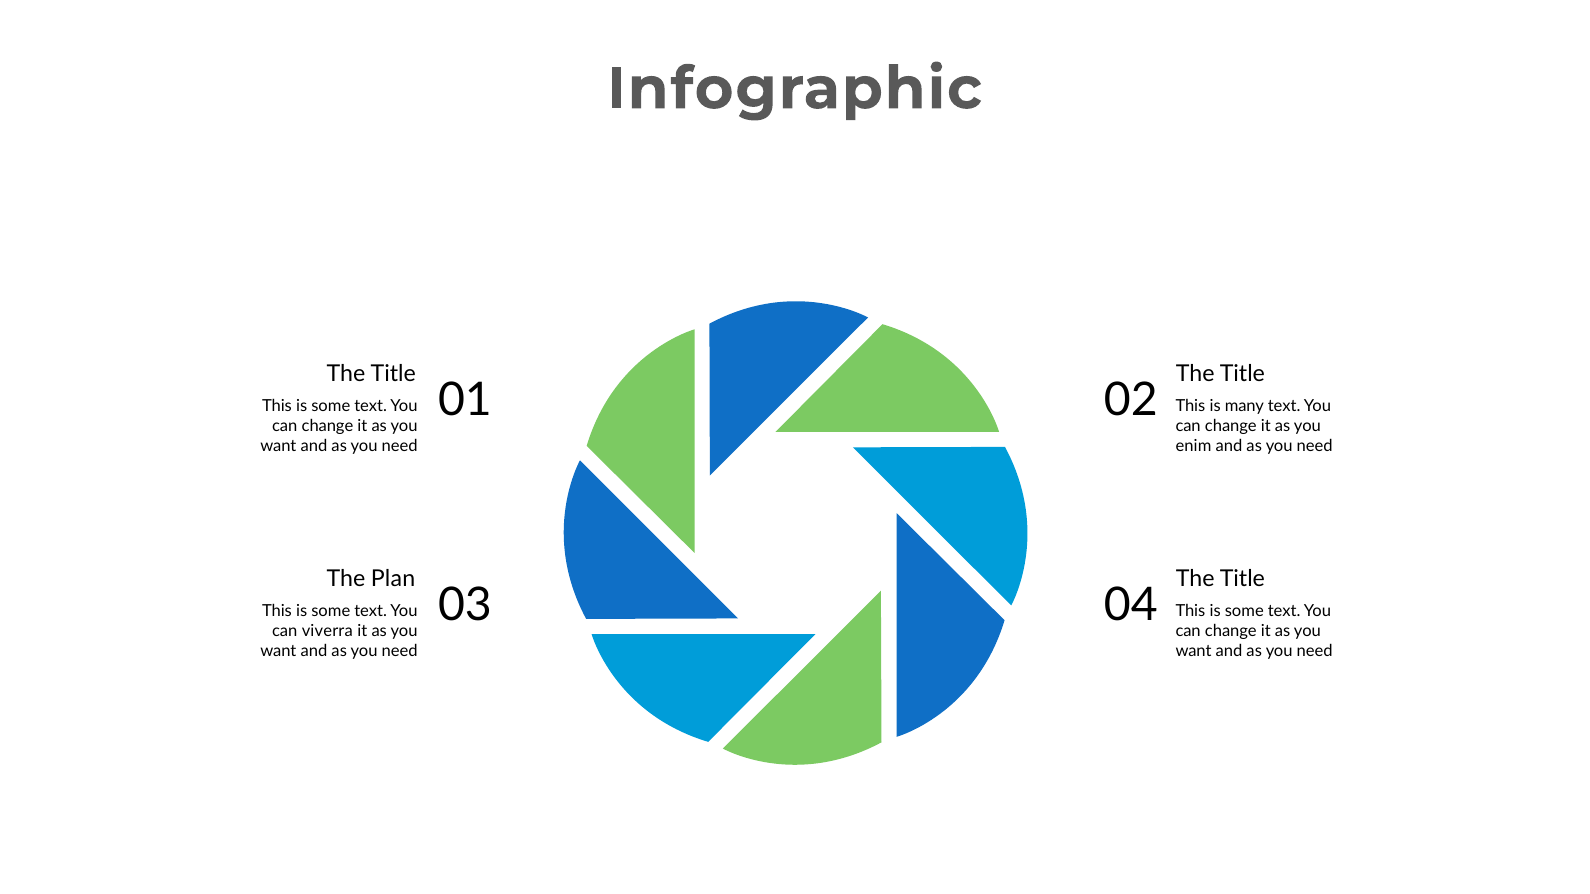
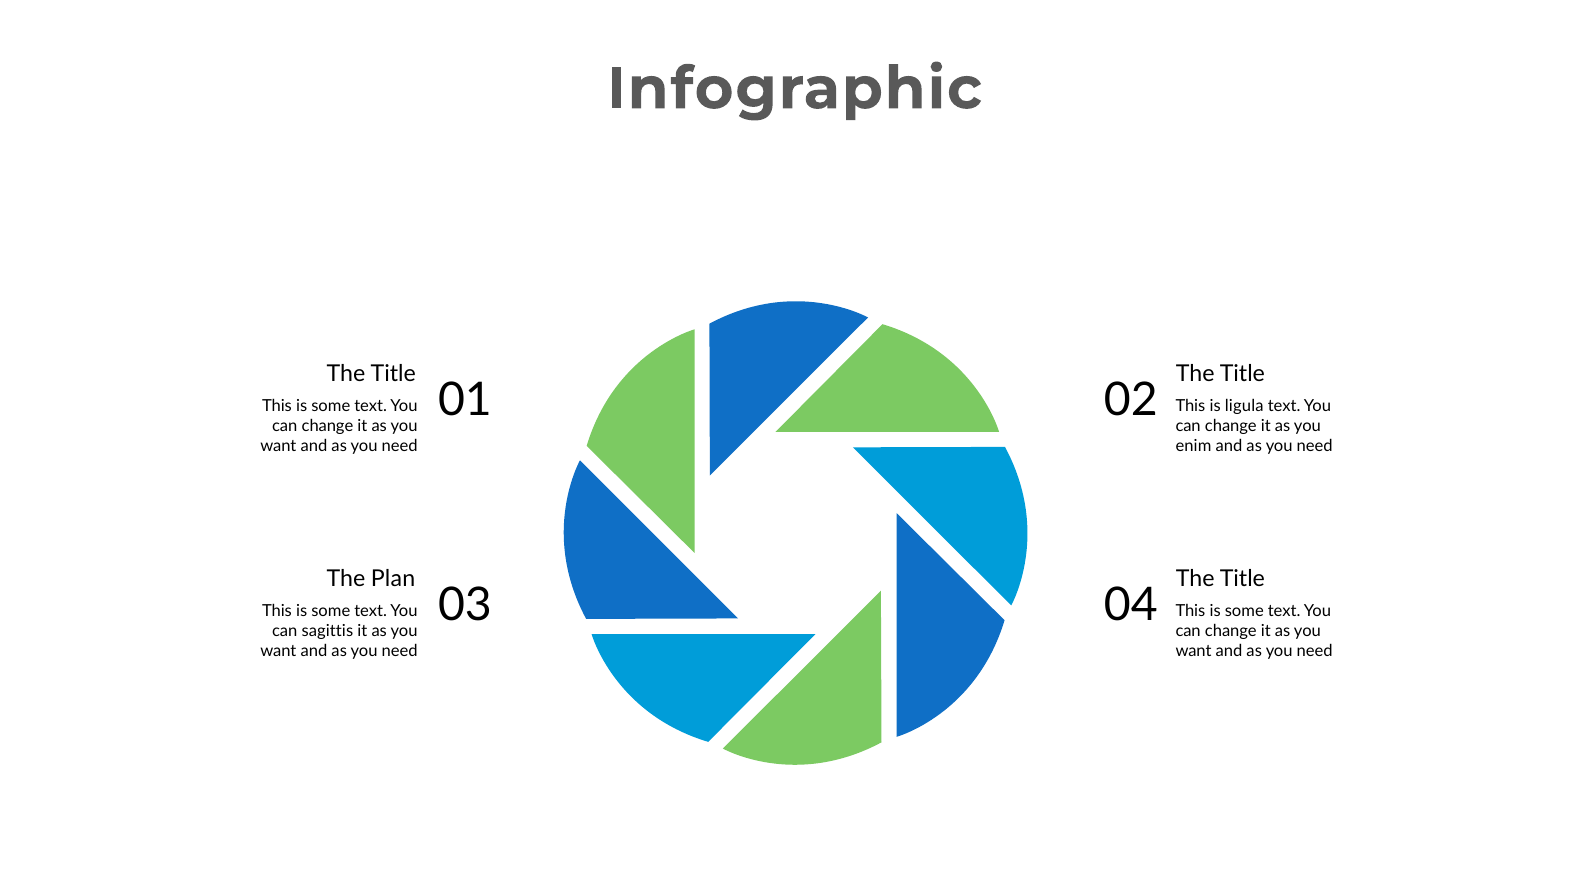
many: many -> ligula
viverra: viverra -> sagittis
